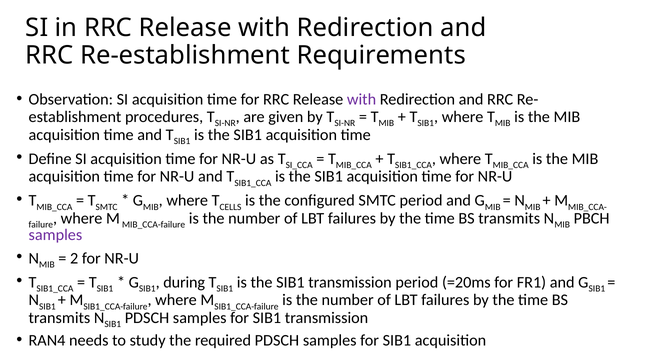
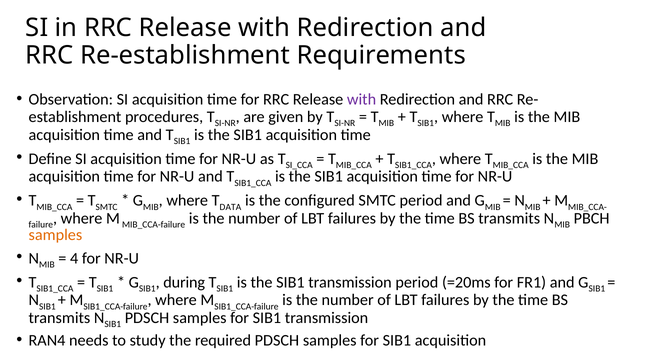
CELLS: CELLS -> DATA
samples at (55, 235) colour: purple -> orange
2: 2 -> 4
